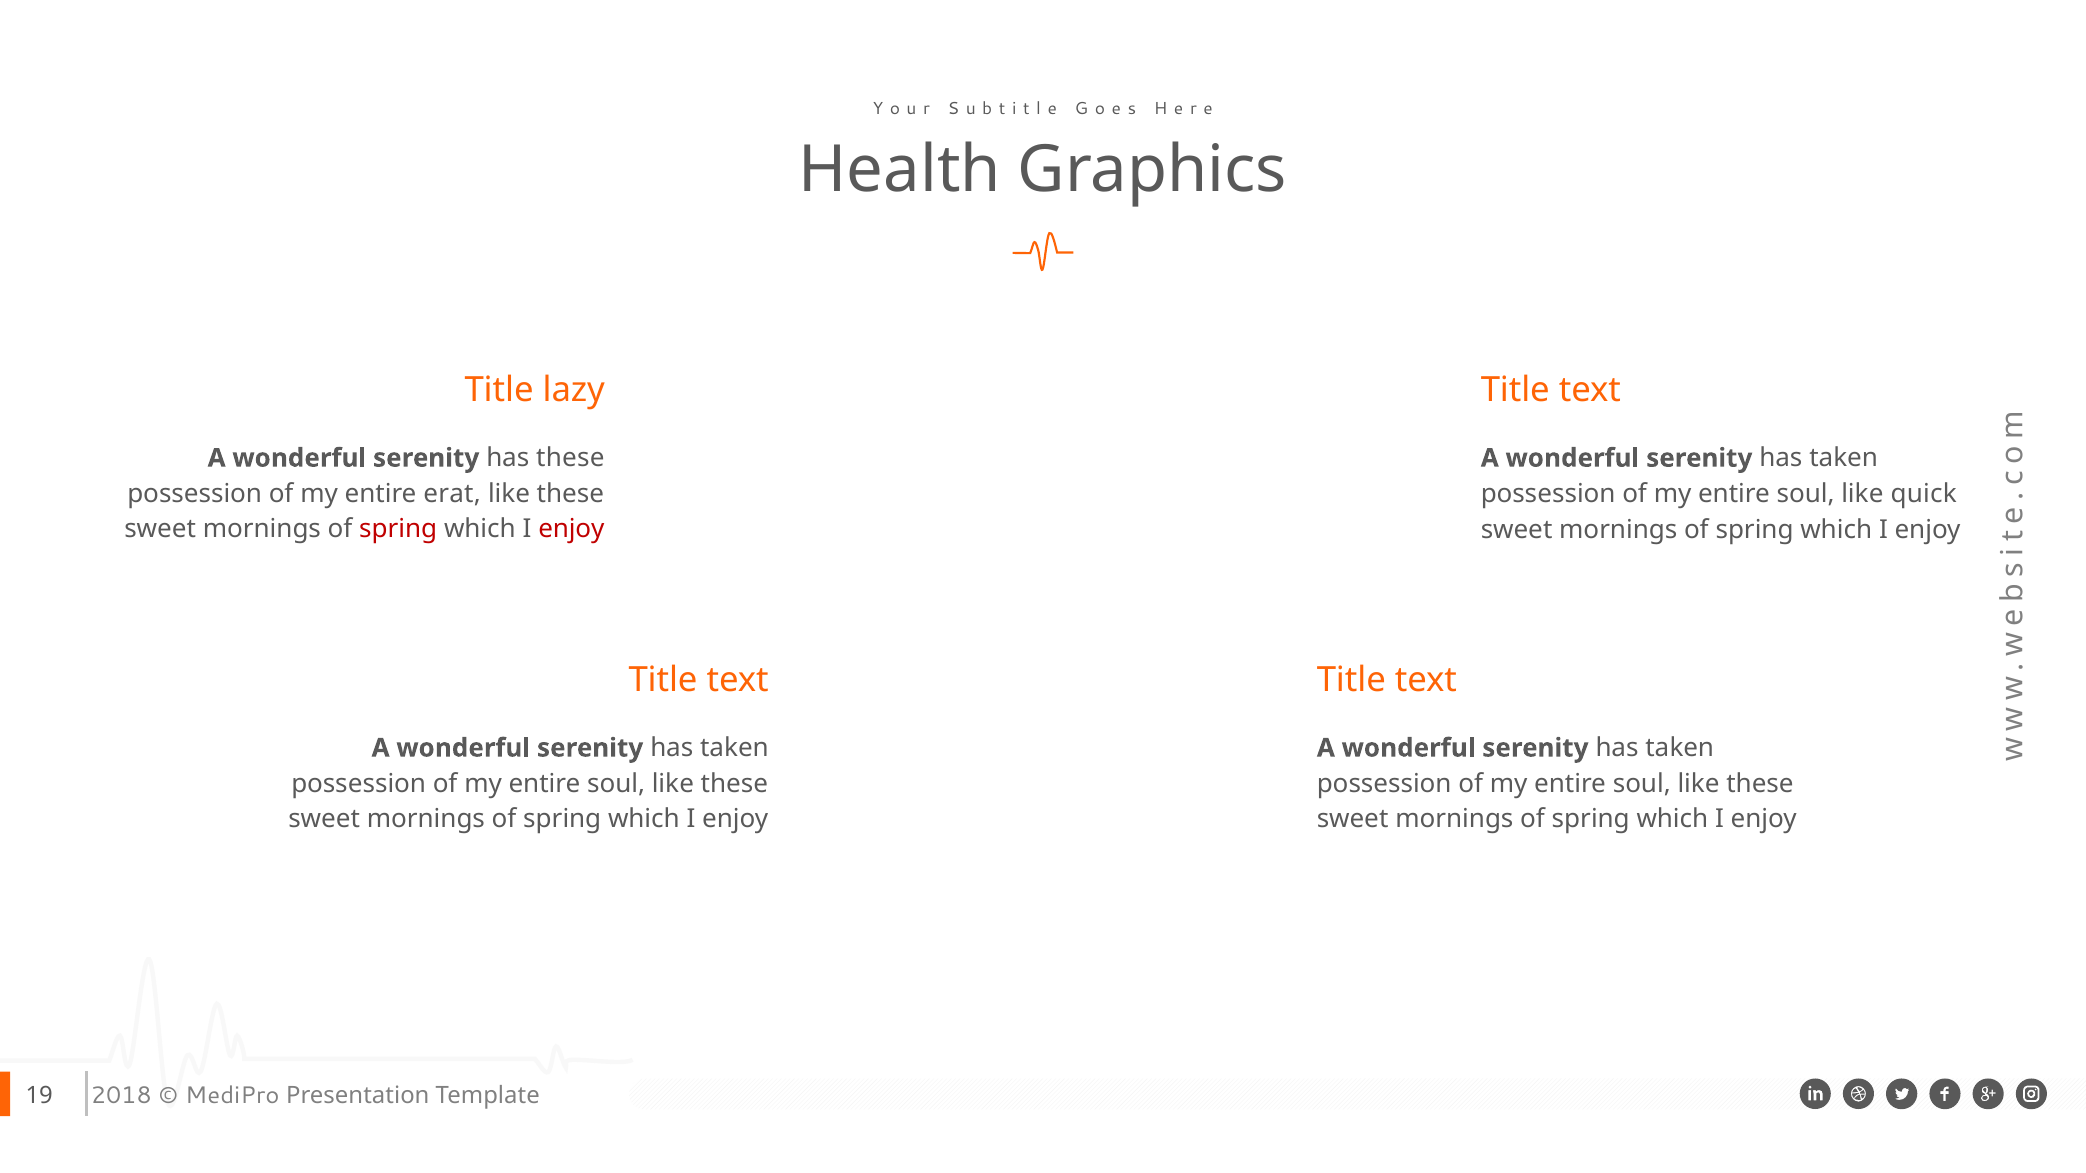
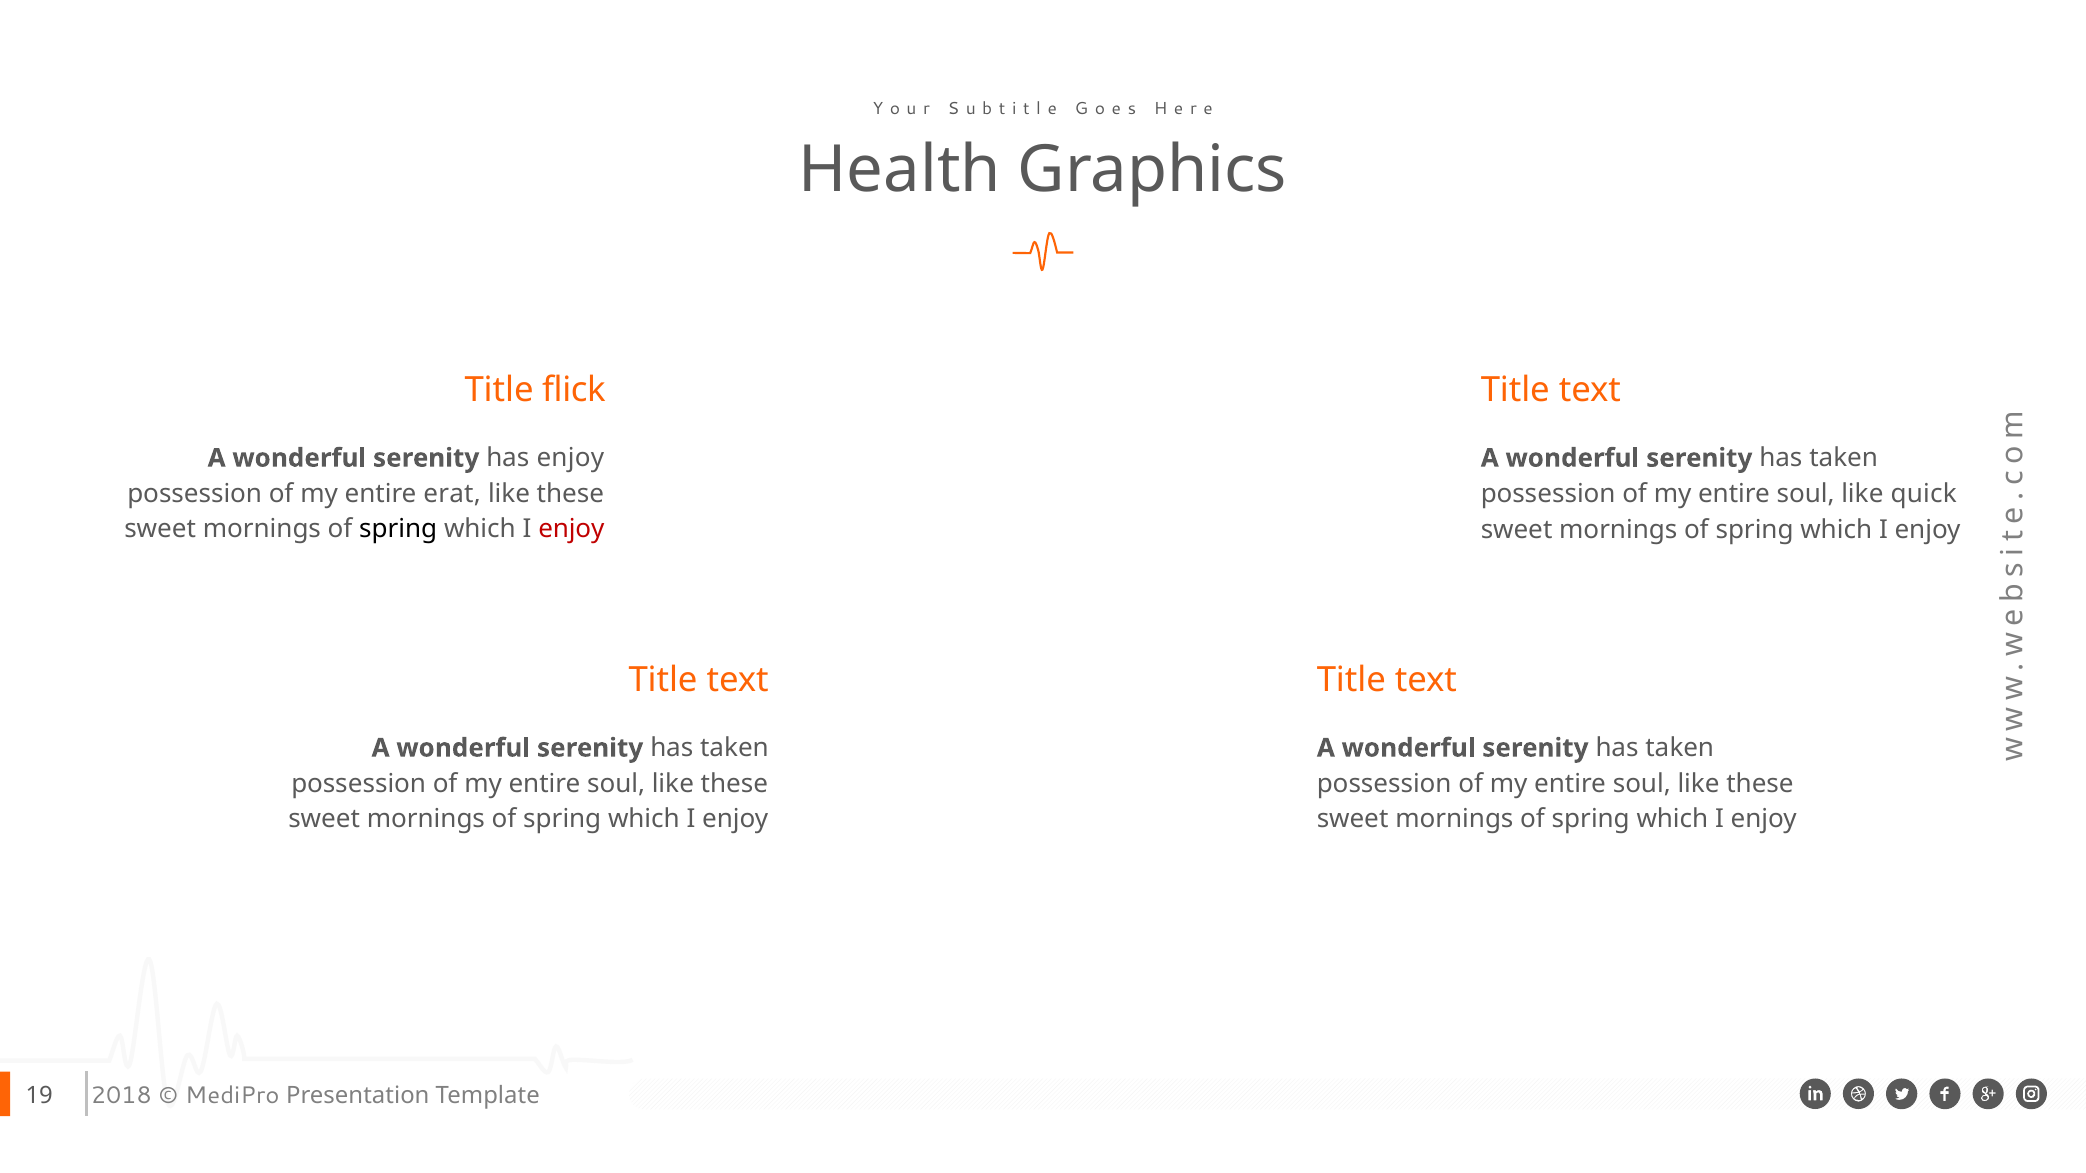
lazy: lazy -> flick
has these: these -> enjoy
spring at (398, 530) colour: red -> black
